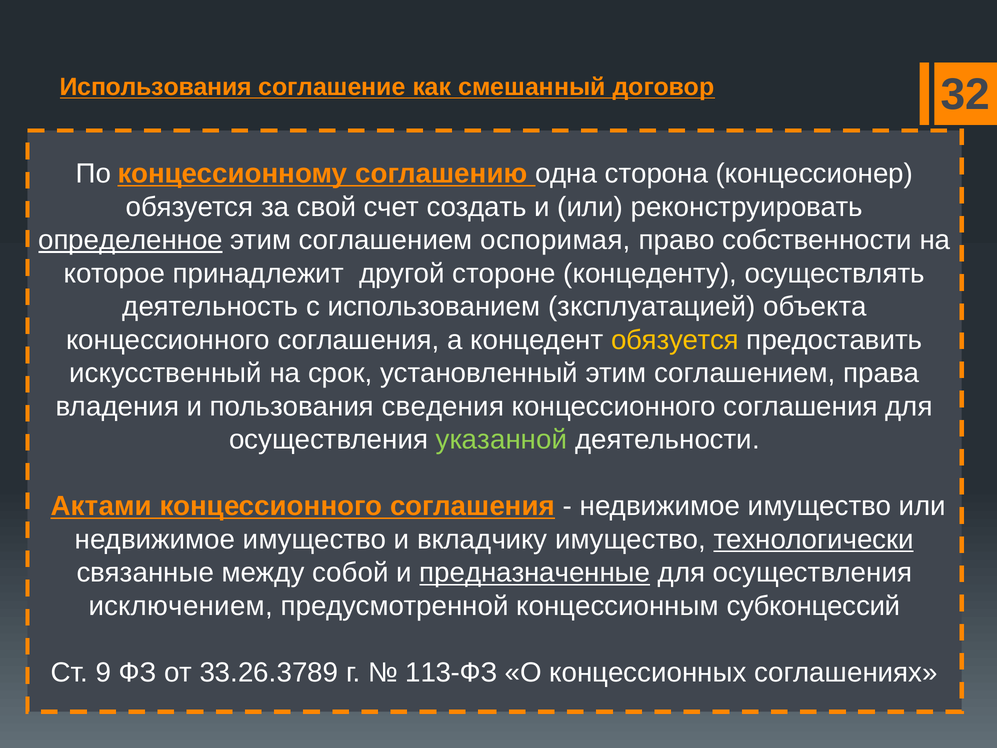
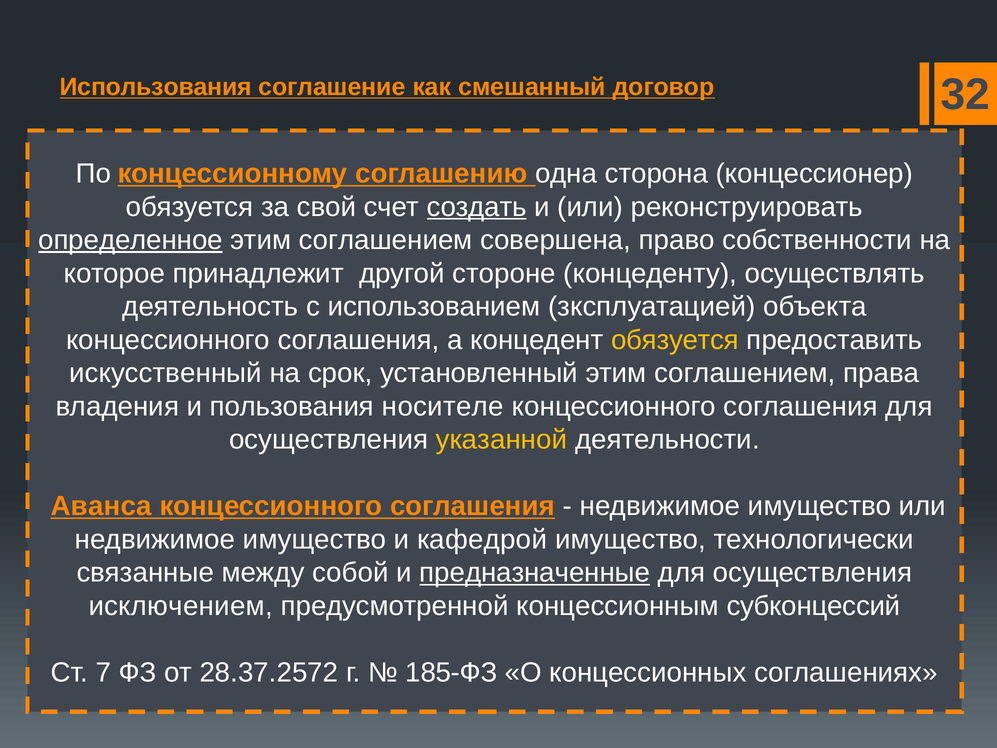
создать underline: none -> present
оспоримая: оспоримая -> совершена
сведения: сведения -> носителе
указанной colour: light green -> yellow
Актами: Актами -> Аванса
вкладчику: вкладчику -> кафедрой
технологически underline: present -> none
9: 9 -> 7
33.26.3789: 33.26.3789 -> 28.37.2572
113-ФЗ: 113-ФЗ -> 185-ФЗ
